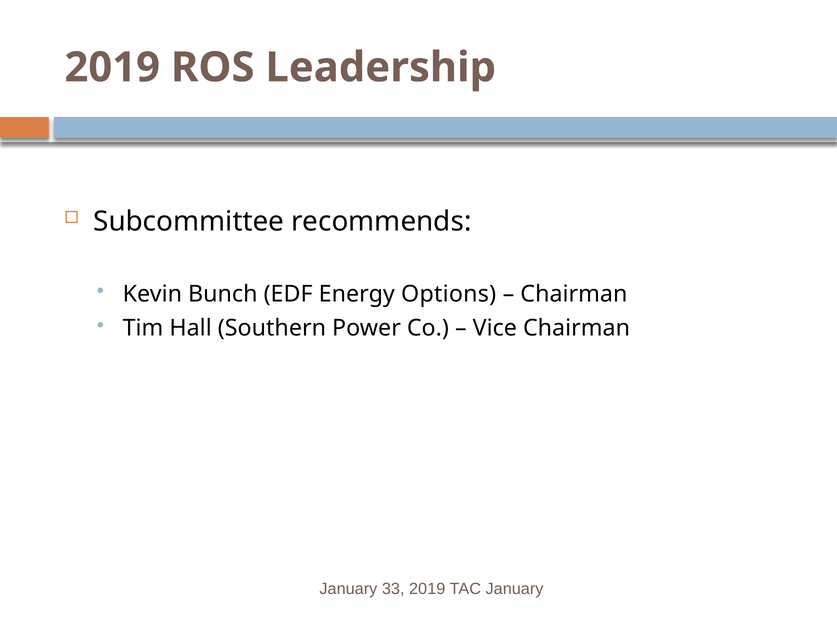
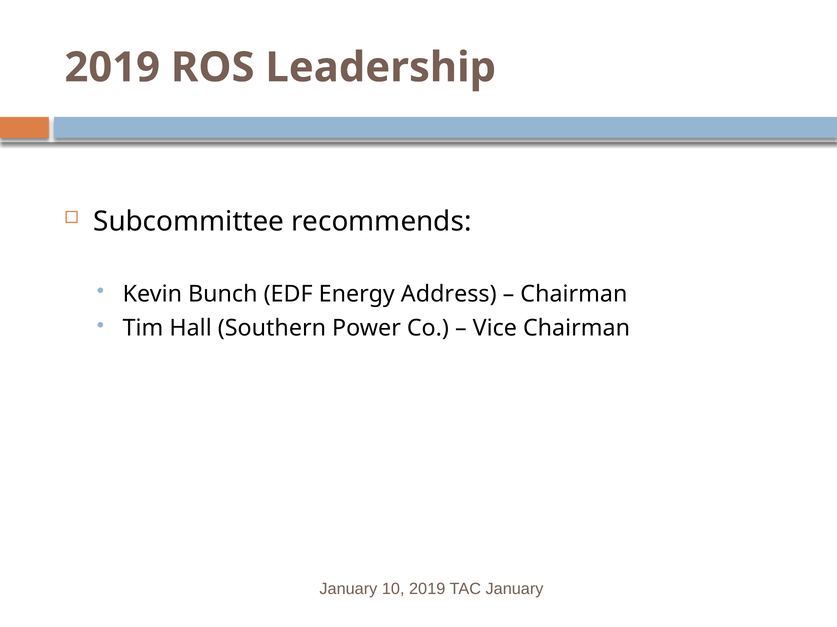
Options: Options -> Address
33: 33 -> 10
